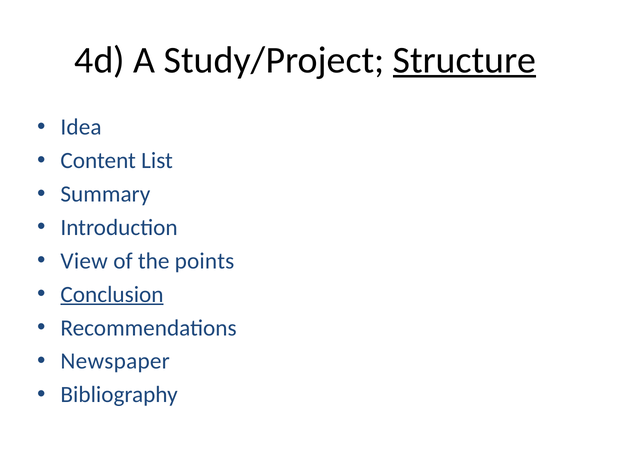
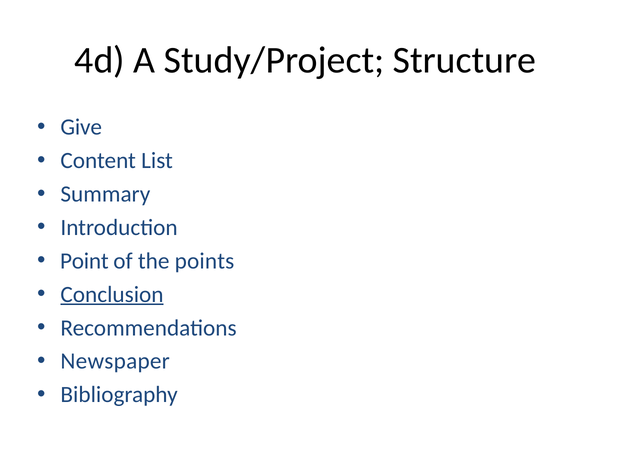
Structure underline: present -> none
Idea: Idea -> Give
View: View -> Point
